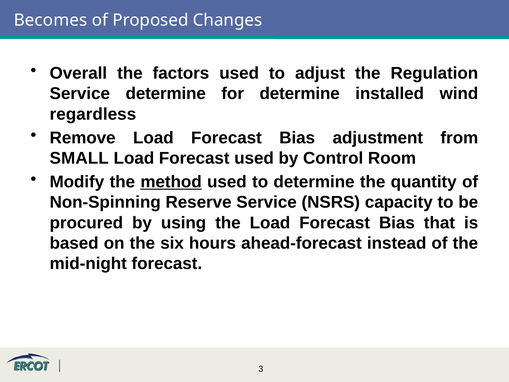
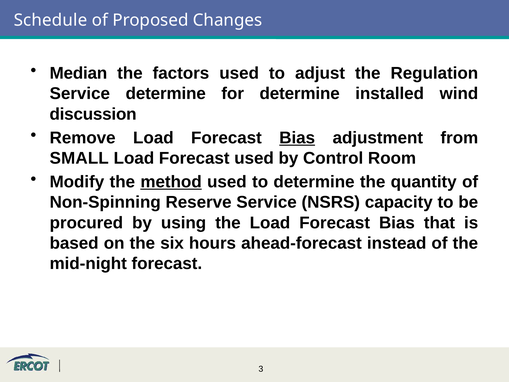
Becomes: Becomes -> Schedule
Overall: Overall -> Median
regardless: regardless -> discussion
Bias at (297, 138) underline: none -> present
